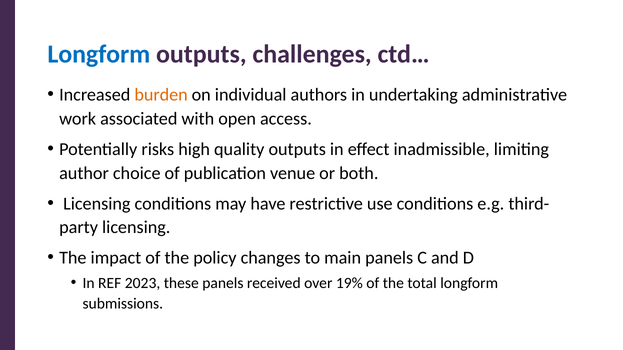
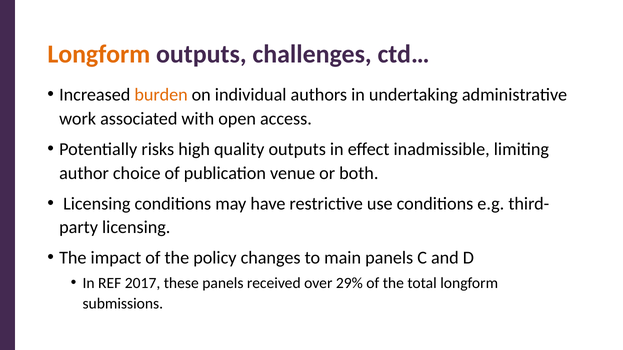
Longform at (99, 54) colour: blue -> orange
2023: 2023 -> 2017
19%: 19% -> 29%
